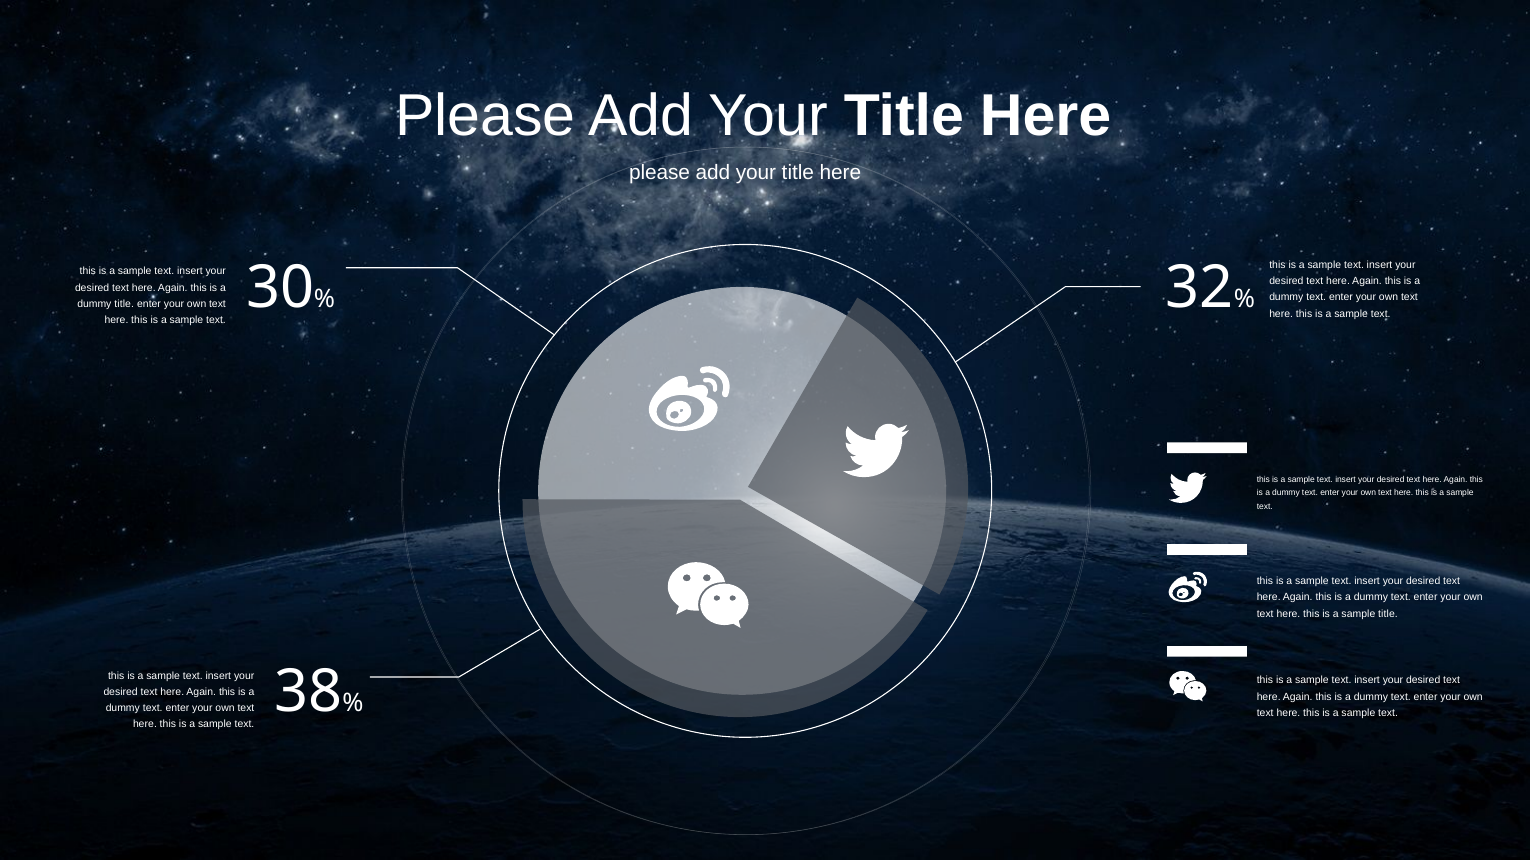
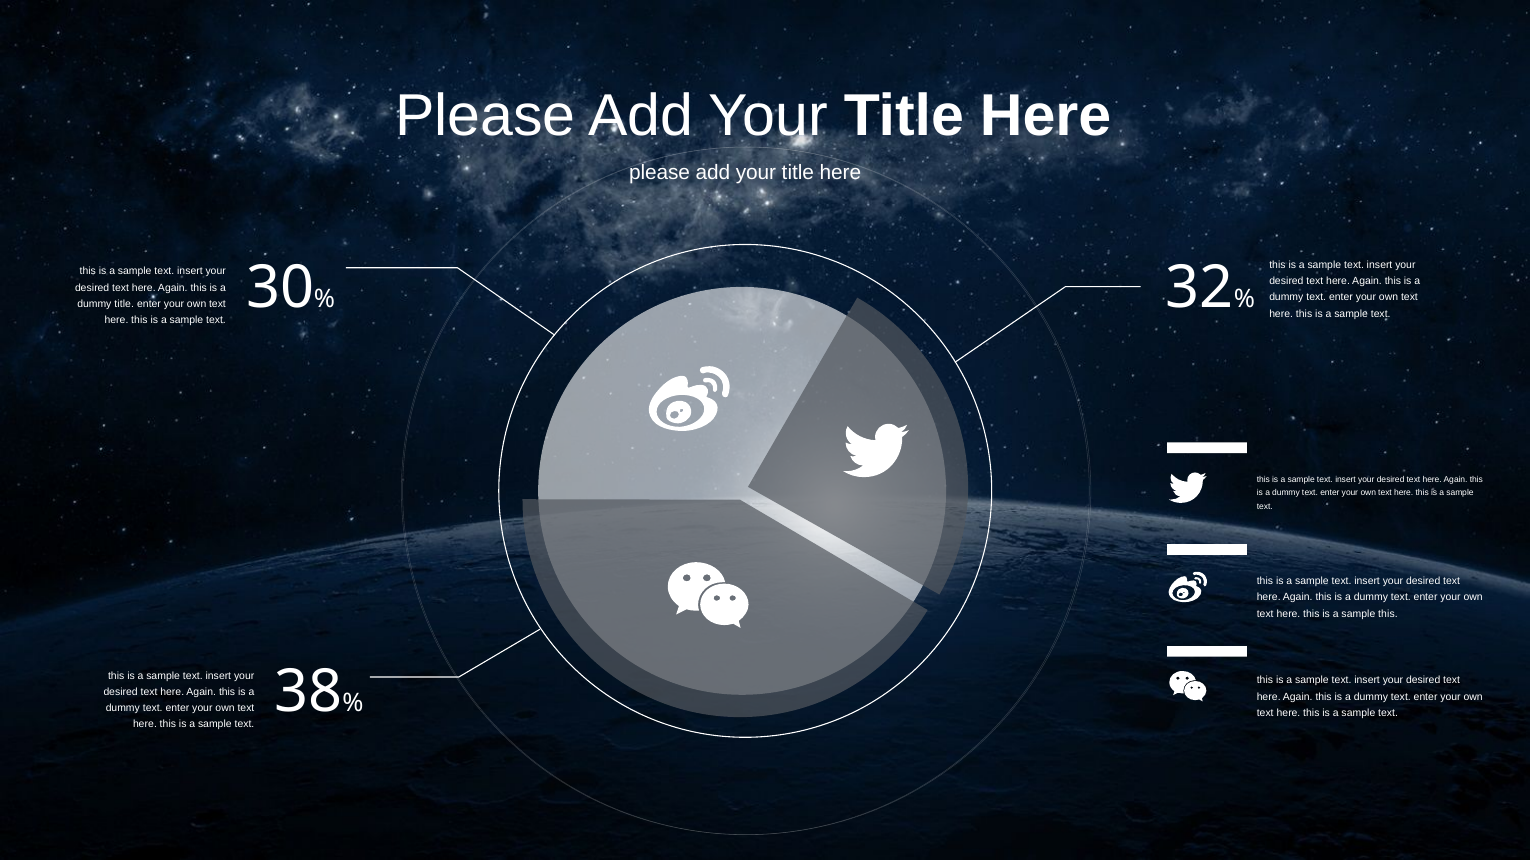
sample title: title -> this
